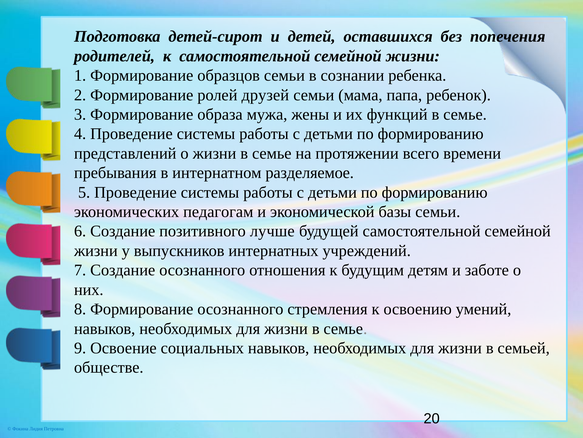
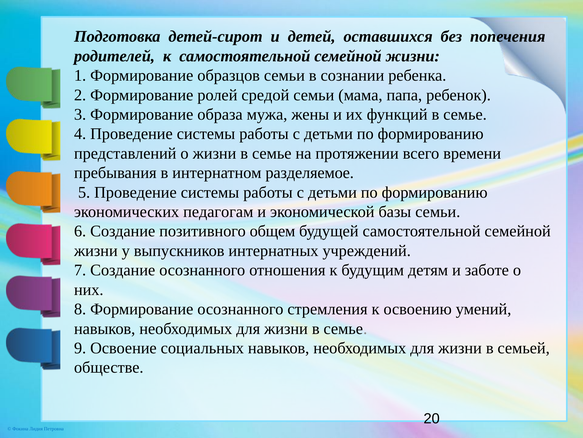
друзей: друзей -> средой
лучше: лучше -> общем
